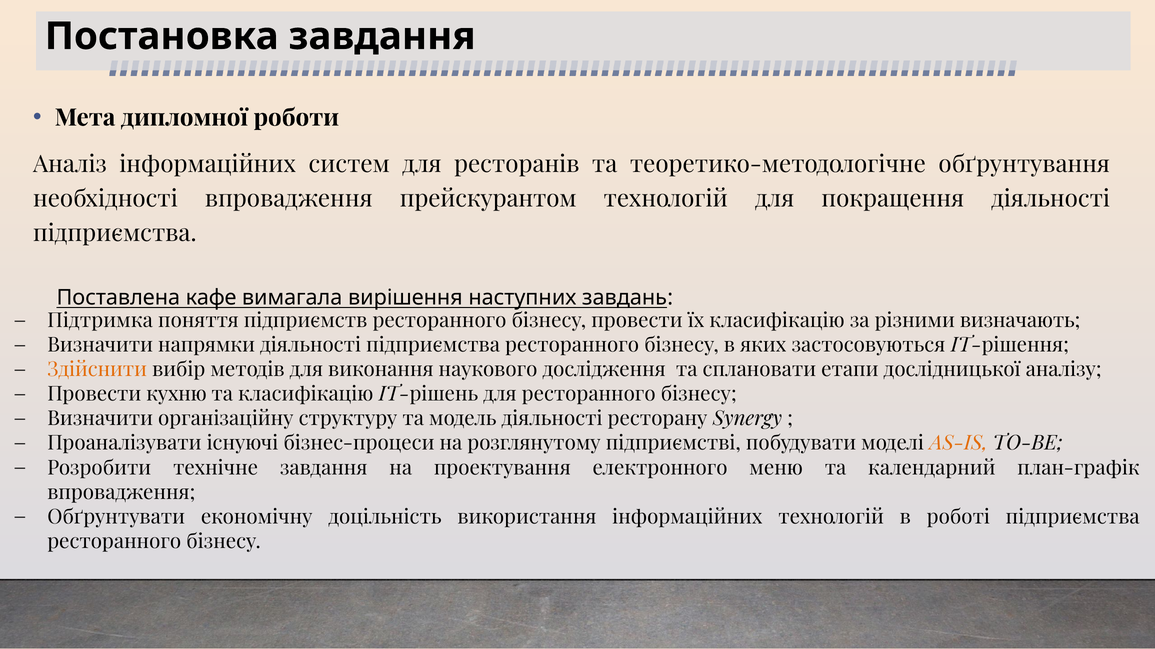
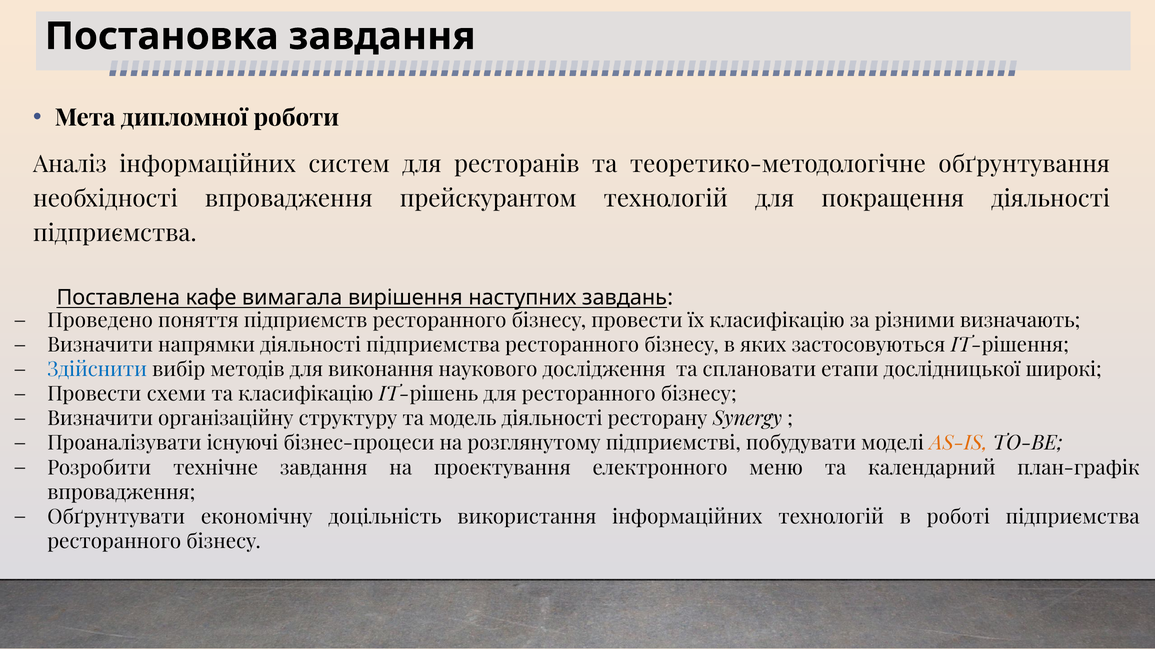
Підтримка: Підтримка -> Проведено
Здійснити colour: orange -> blue
аналізу: аналізу -> широкі
кухню: кухню -> схеми
